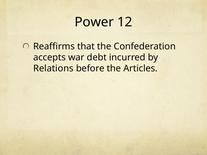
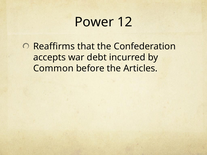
Relations: Relations -> Common
